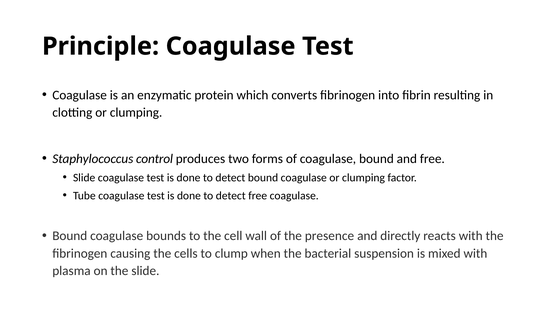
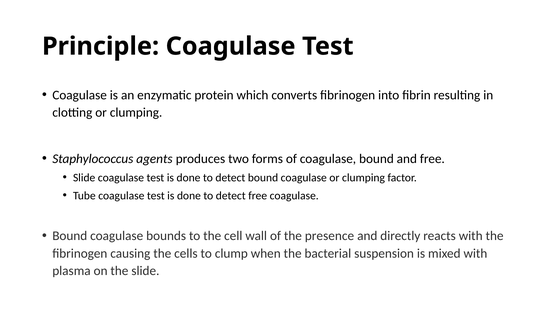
control: control -> agents
